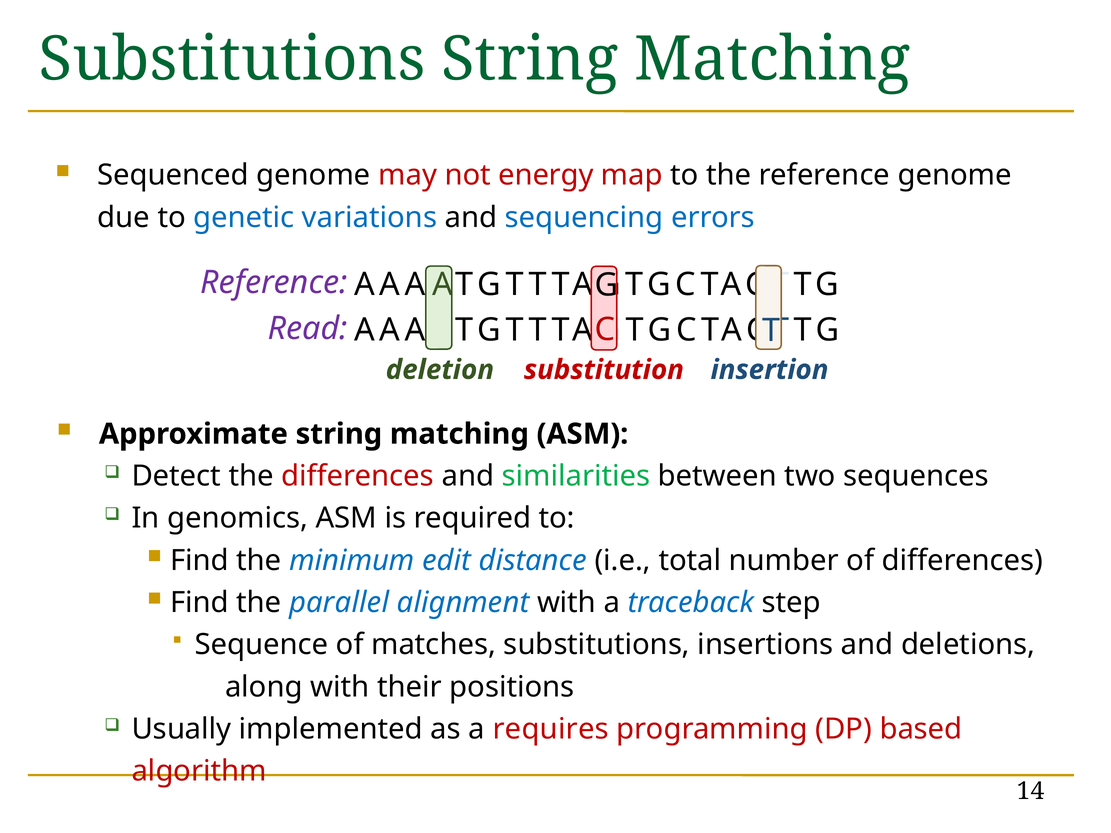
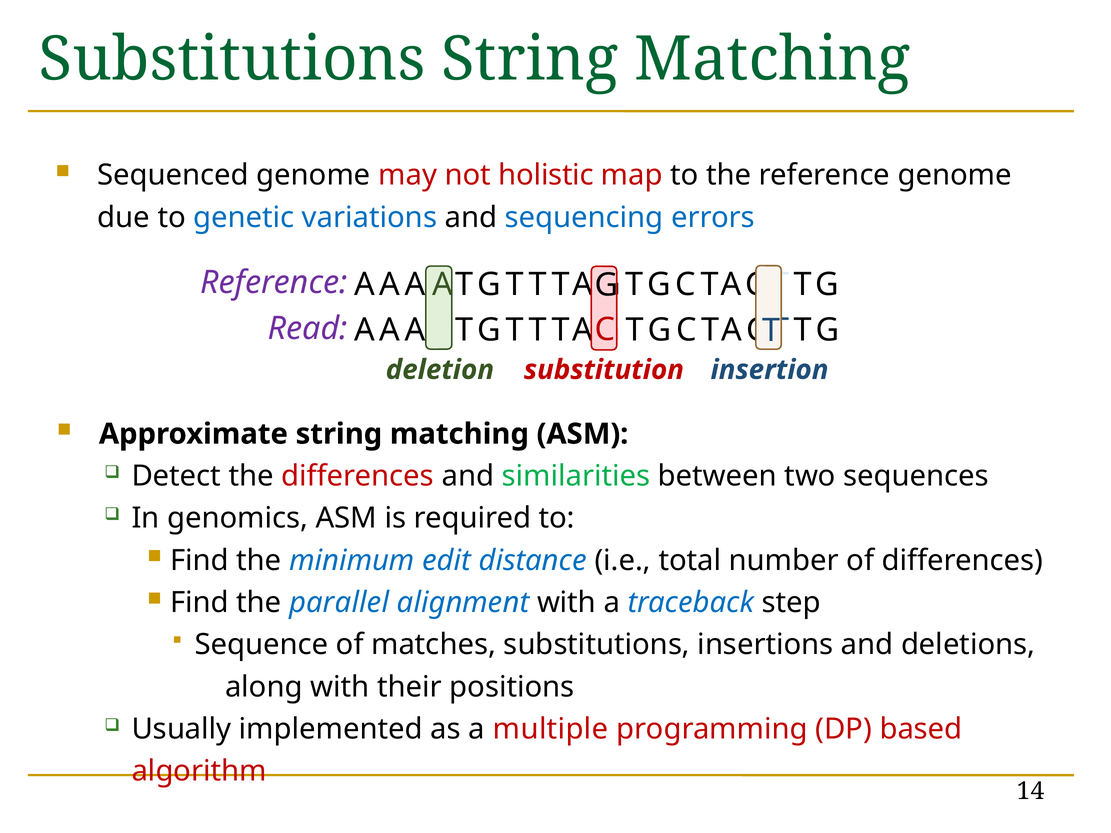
energy: energy -> holistic
requires: requires -> multiple
